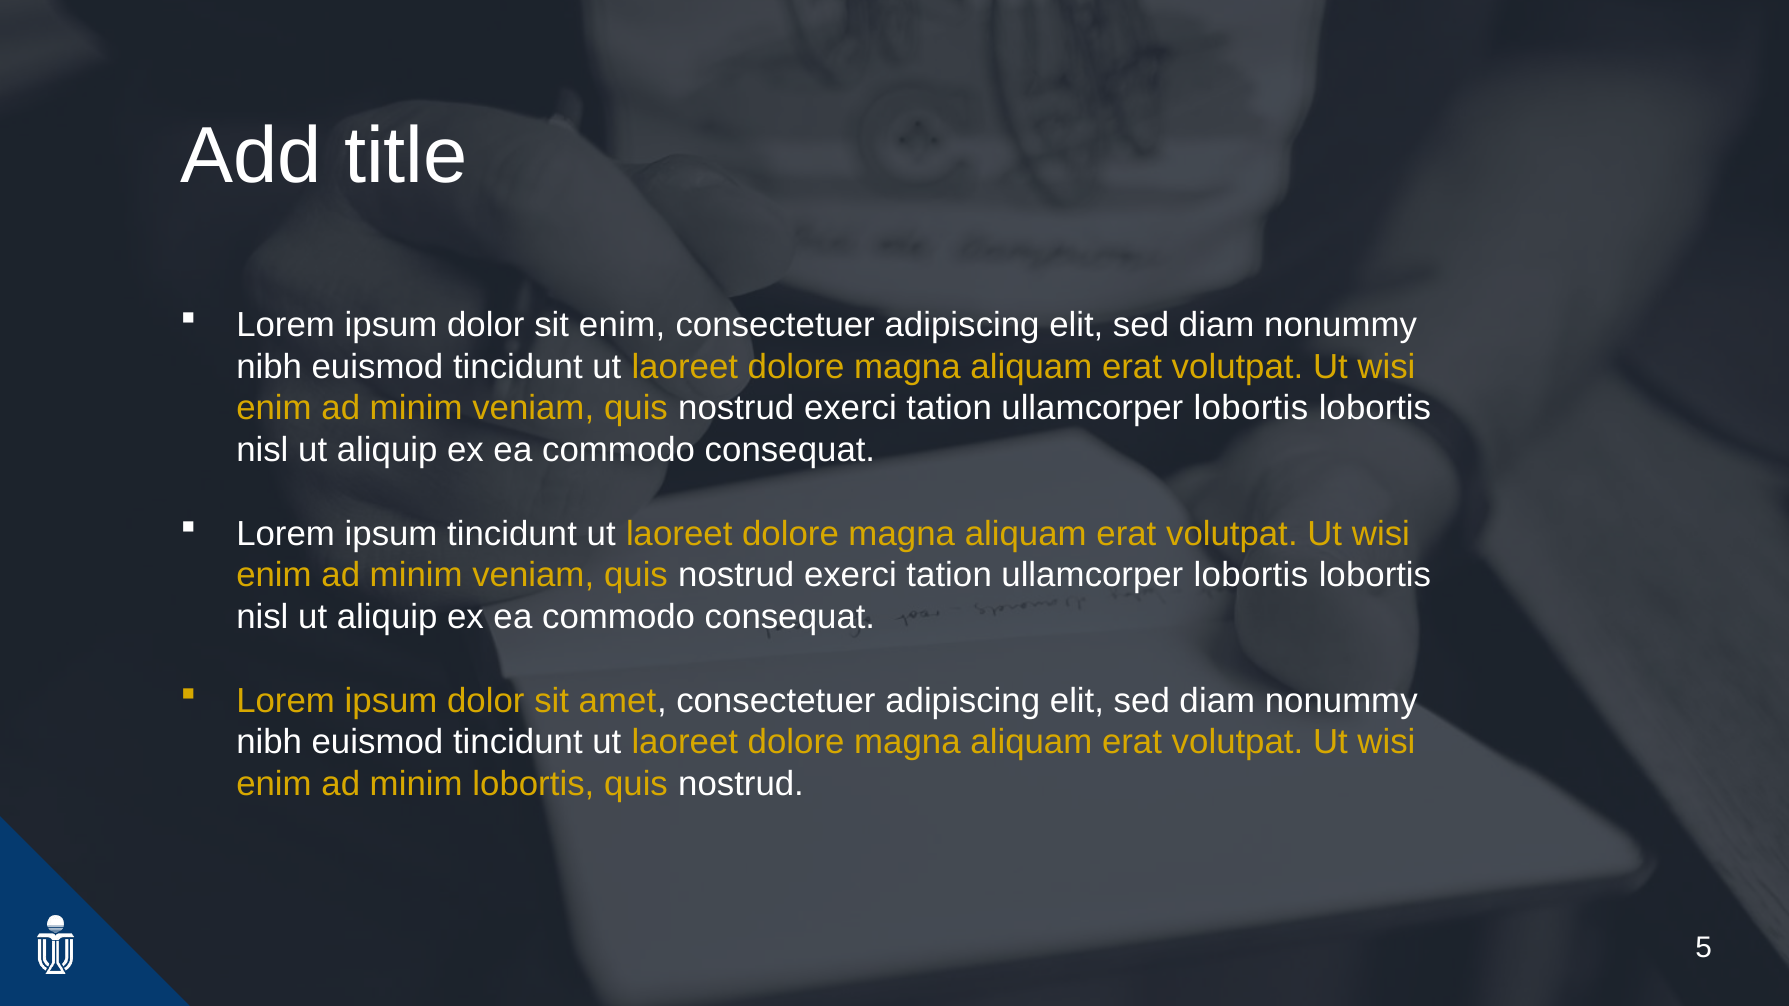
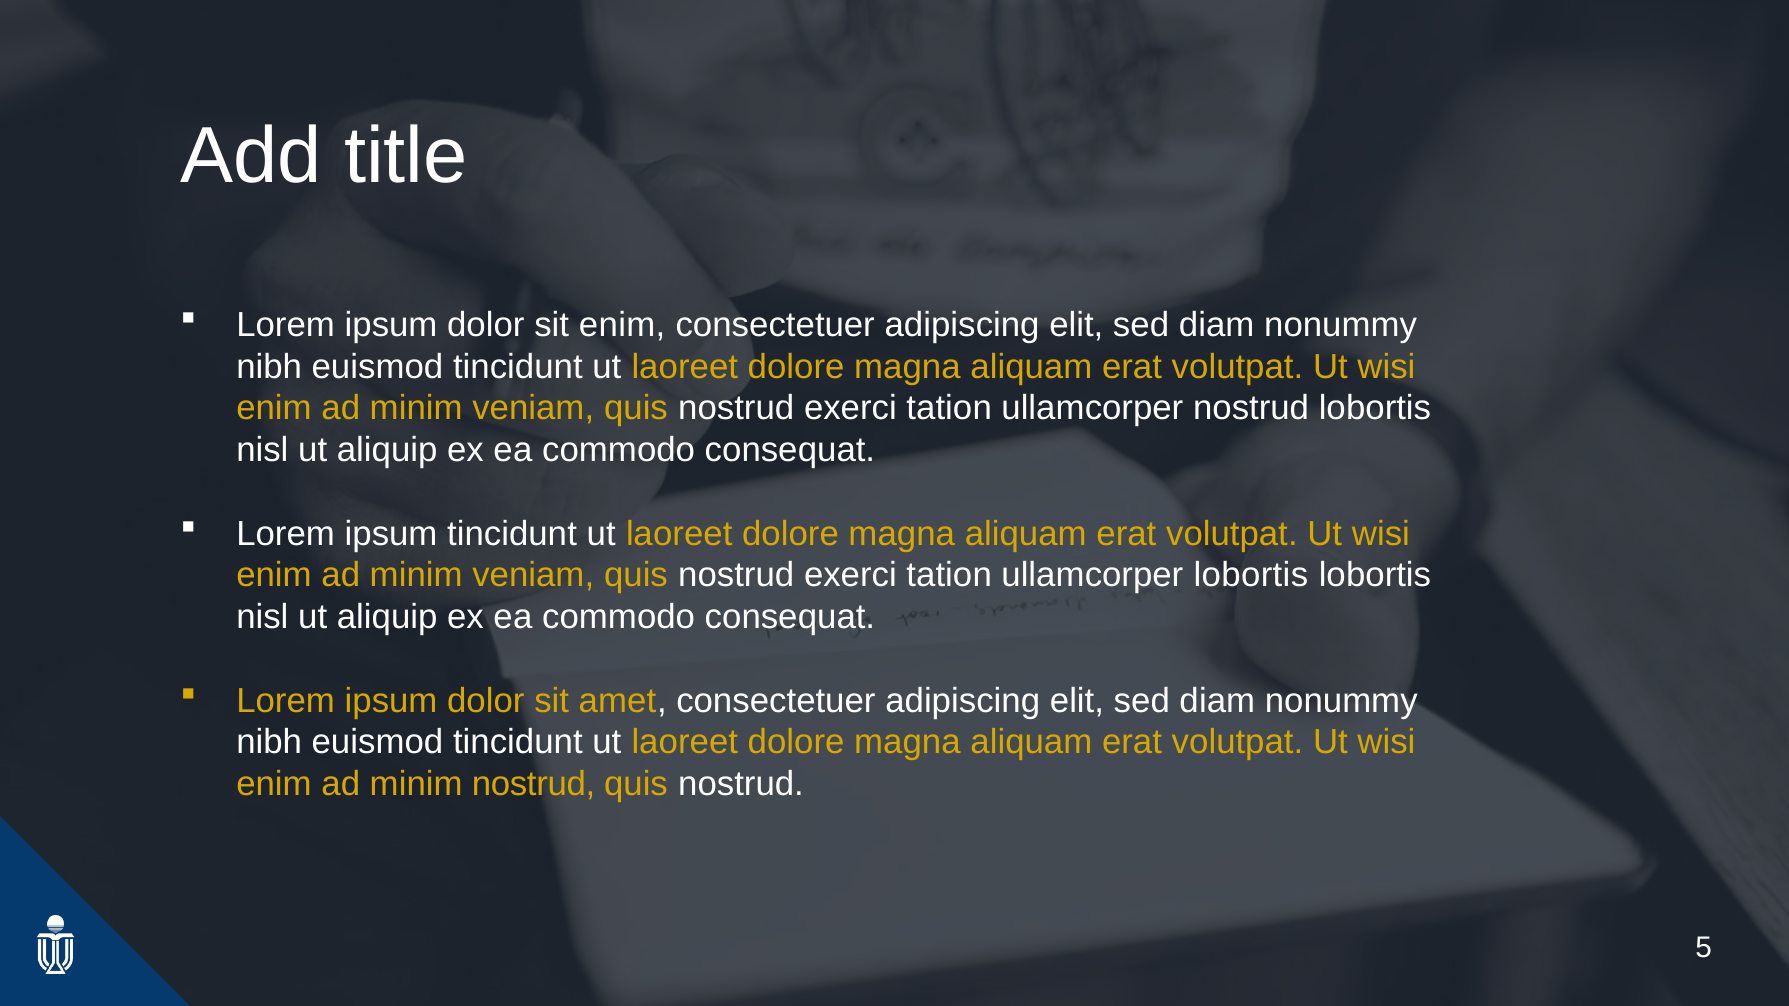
lobortis at (1251, 409): lobortis -> nostrud
minim lobortis: lobortis -> nostrud
